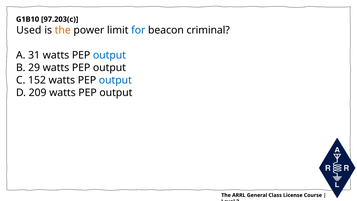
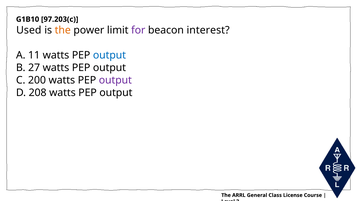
for colour: blue -> purple
criminal: criminal -> interest
31: 31 -> 11
29: 29 -> 27
152: 152 -> 200
output at (115, 80) colour: blue -> purple
209: 209 -> 208
